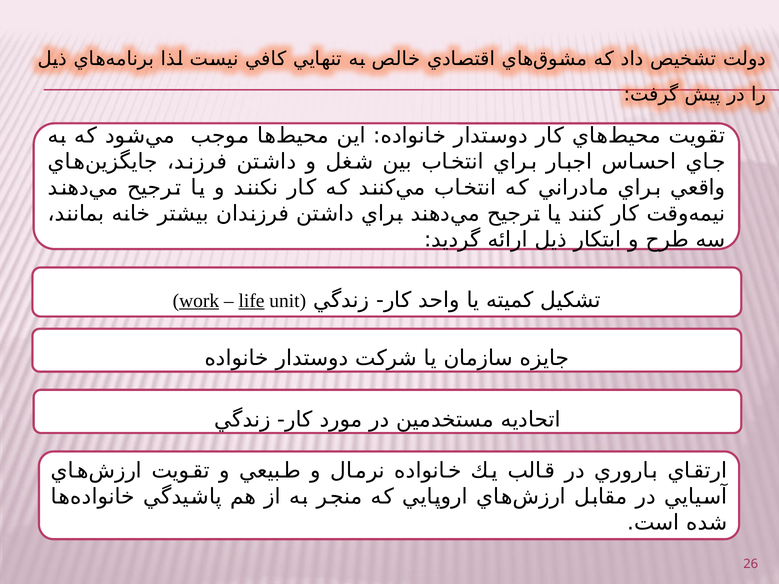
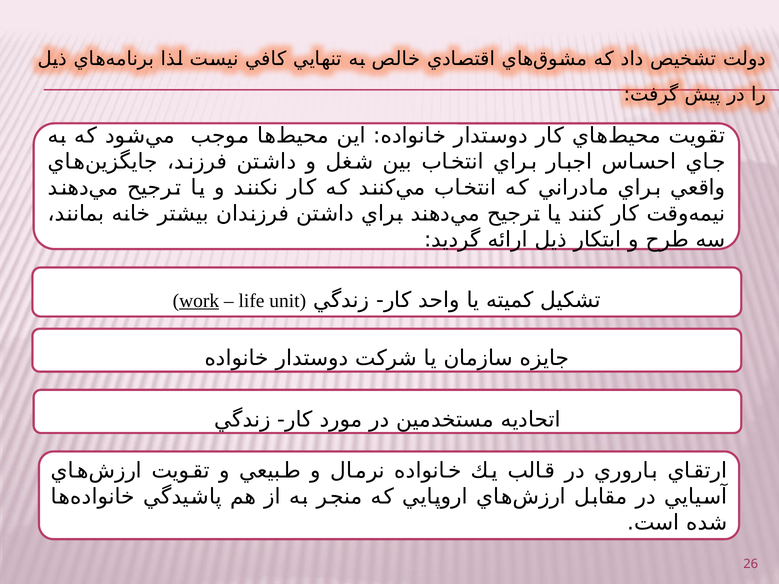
life underline: present -> none
